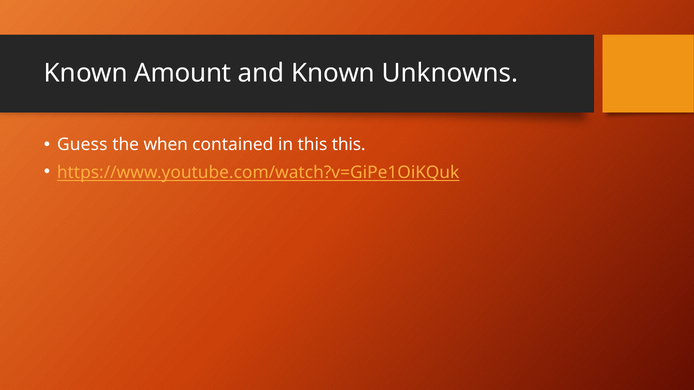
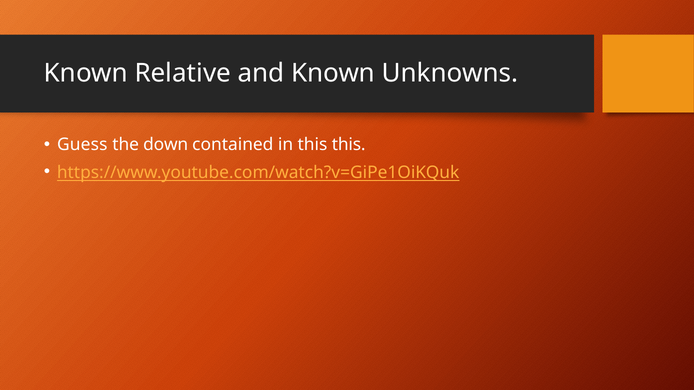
Amount: Amount -> Relative
when: when -> down
